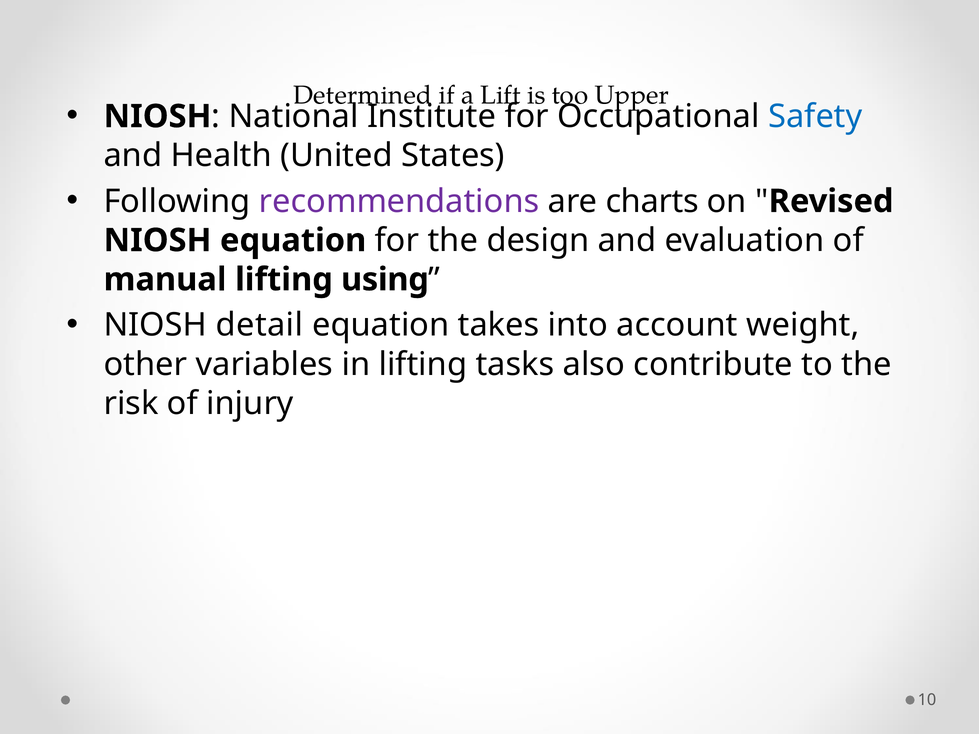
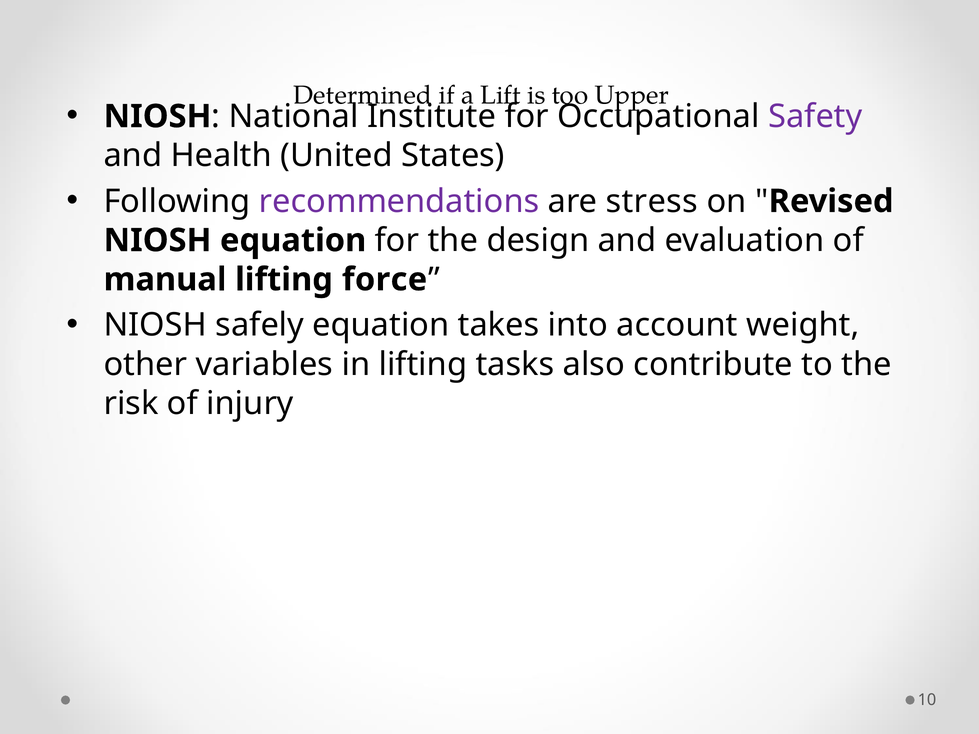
Safety colour: blue -> purple
charts: charts -> stress
using: using -> force
detail: detail -> safely
